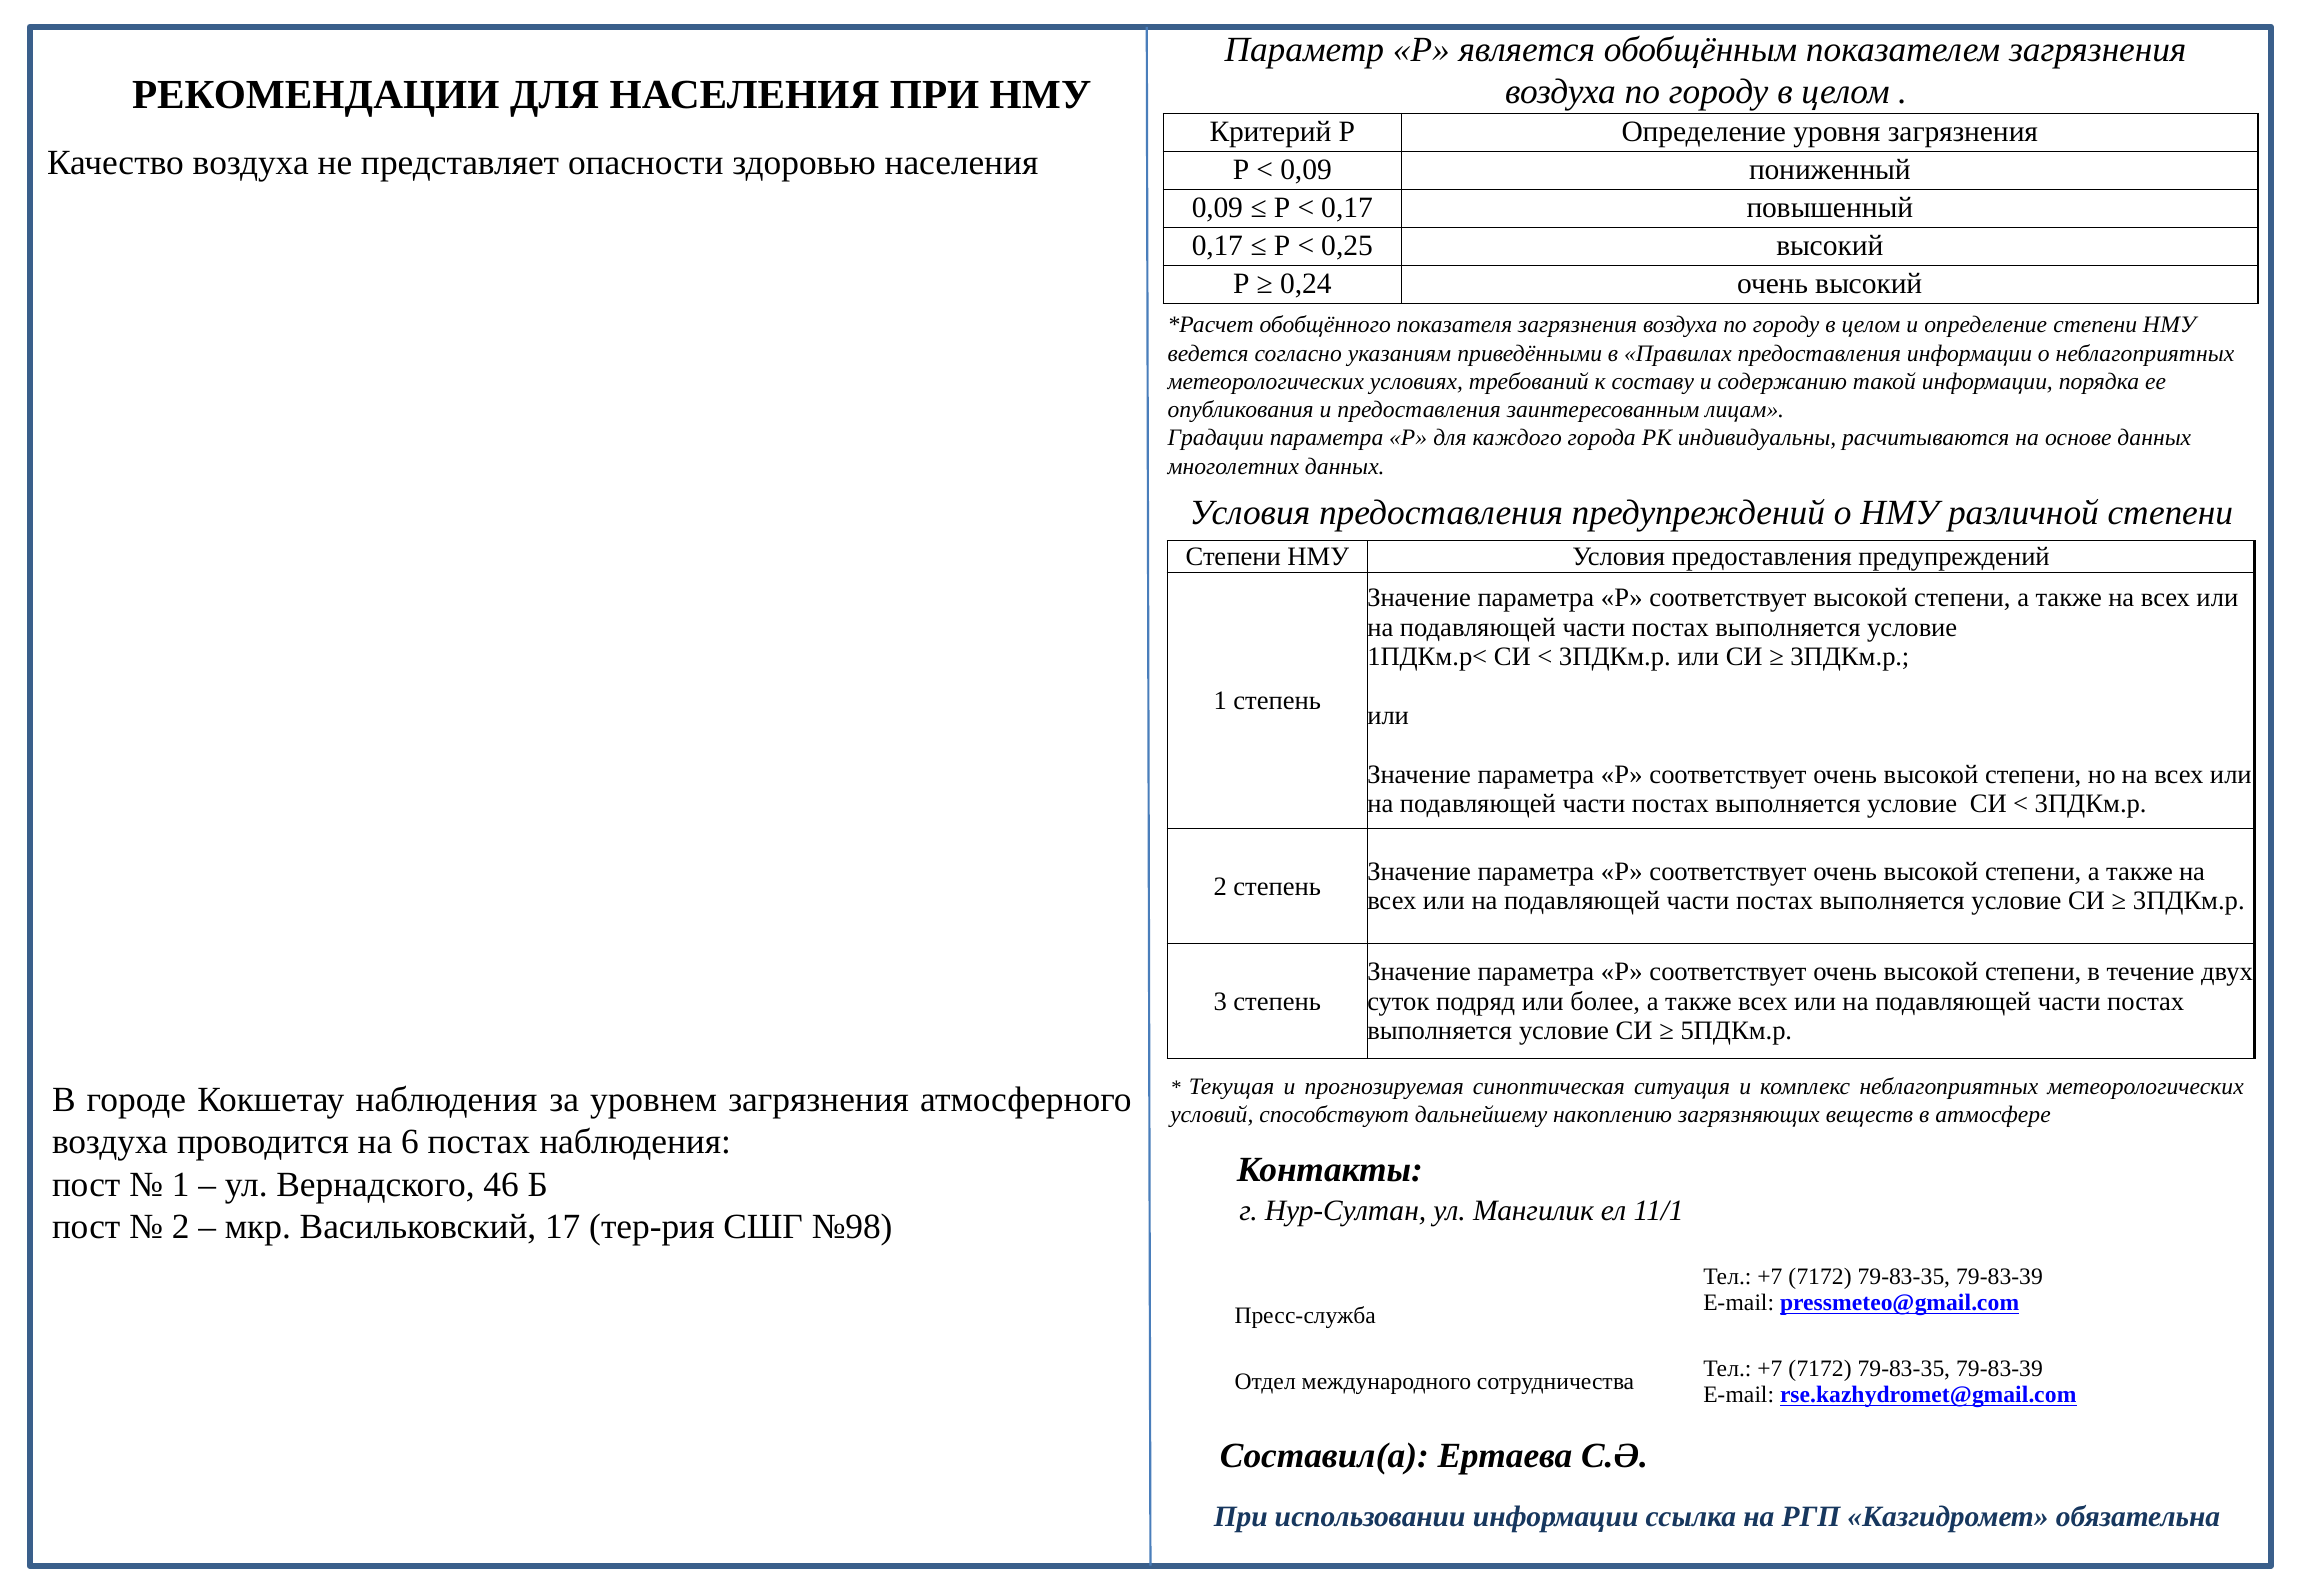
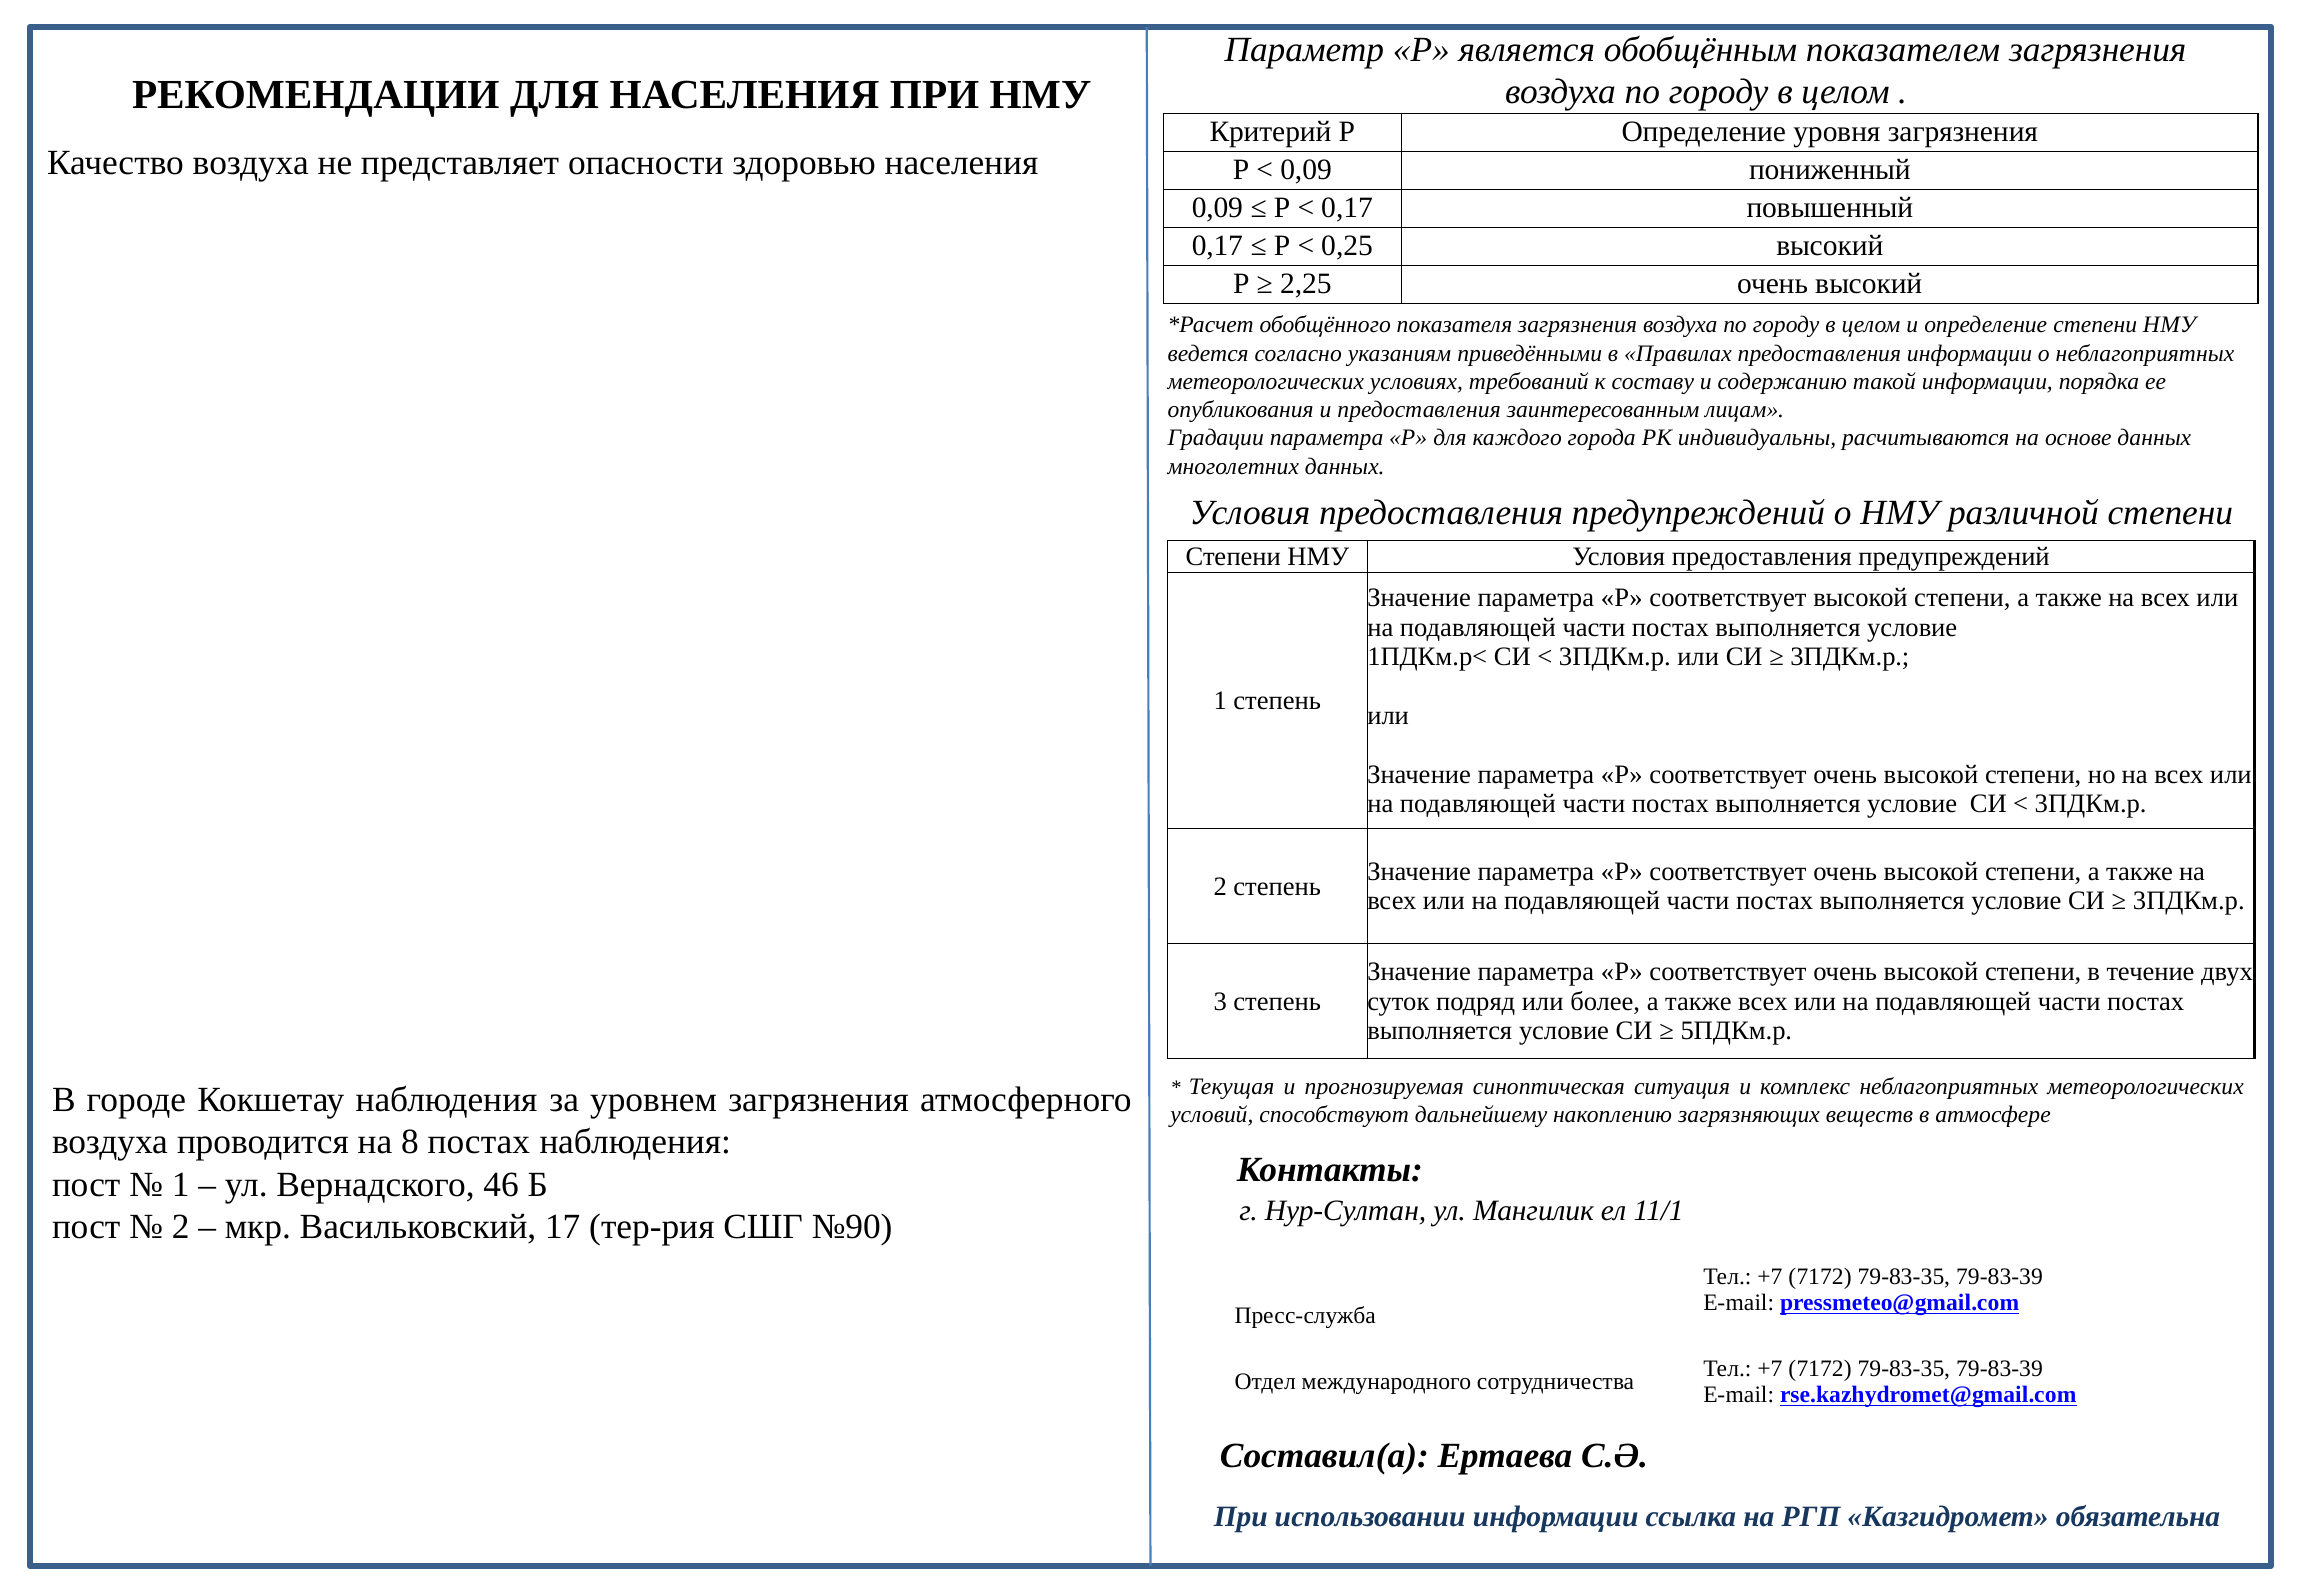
0,24: 0,24 -> 2,25
6: 6 -> 8
№98: №98 -> №90
